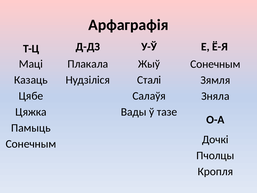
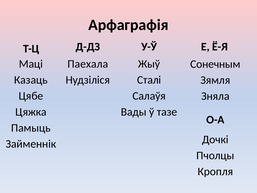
Плакала: Плакала -> Паехала
Сонечным at (31, 144): Сонечным -> Займеннік
